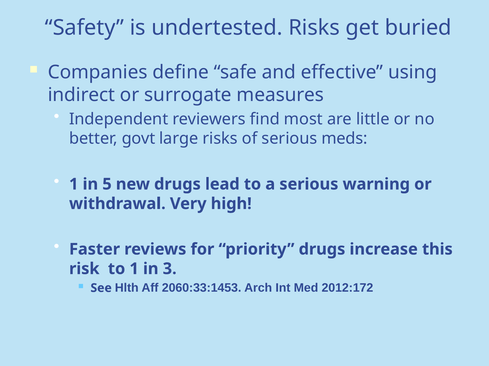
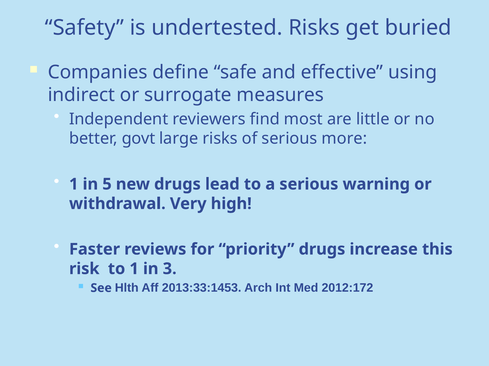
meds: meds -> more
2060:33:1453: 2060:33:1453 -> 2013:33:1453
